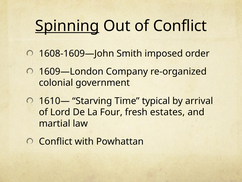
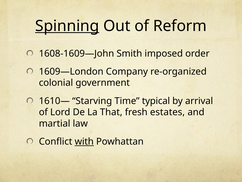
of Conflict: Conflict -> Reform
Four: Four -> That
with underline: none -> present
